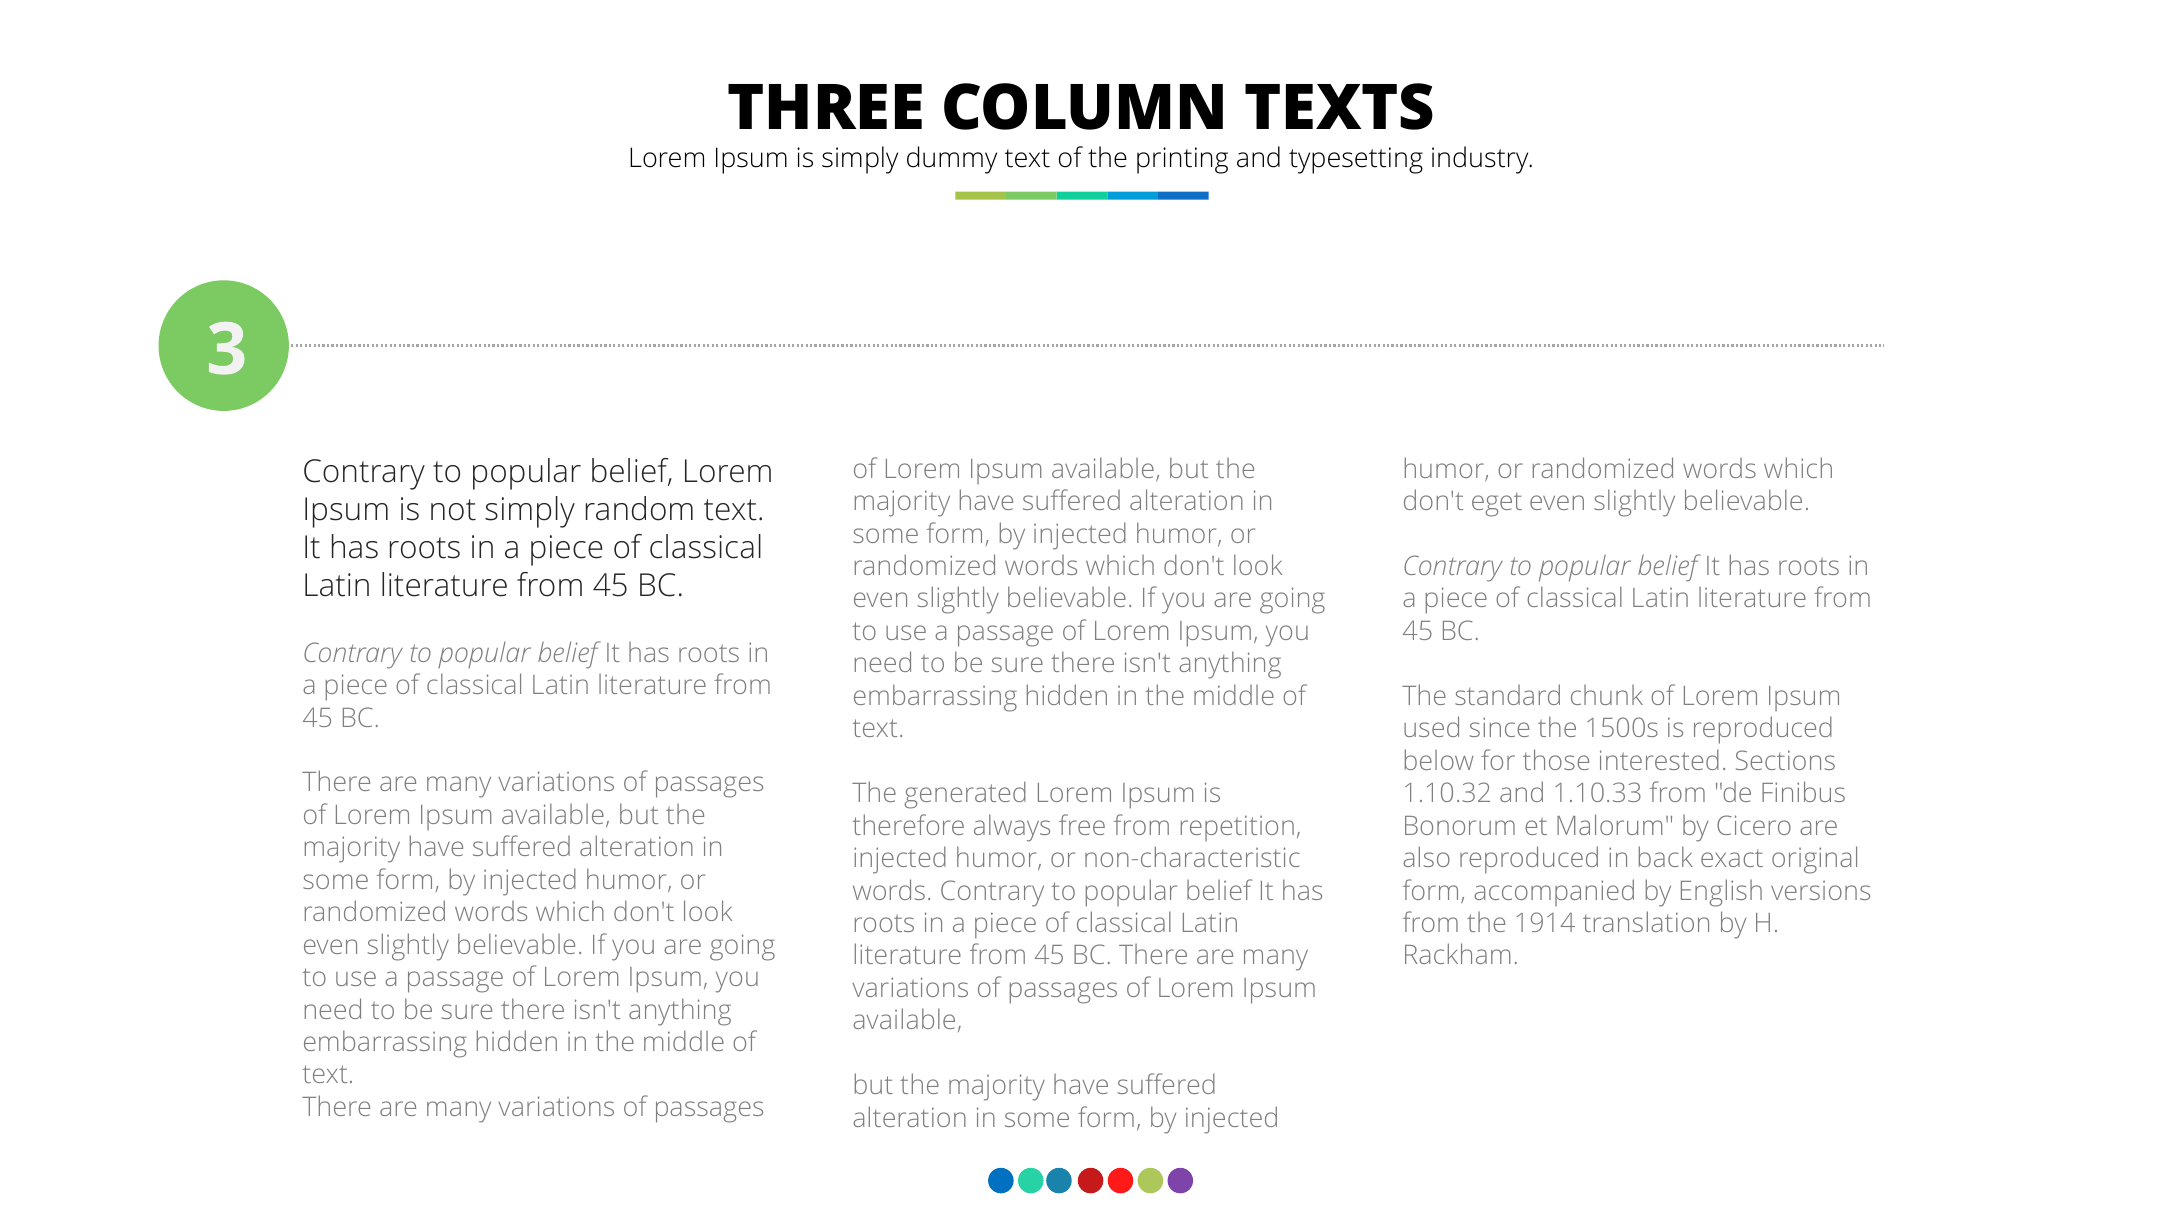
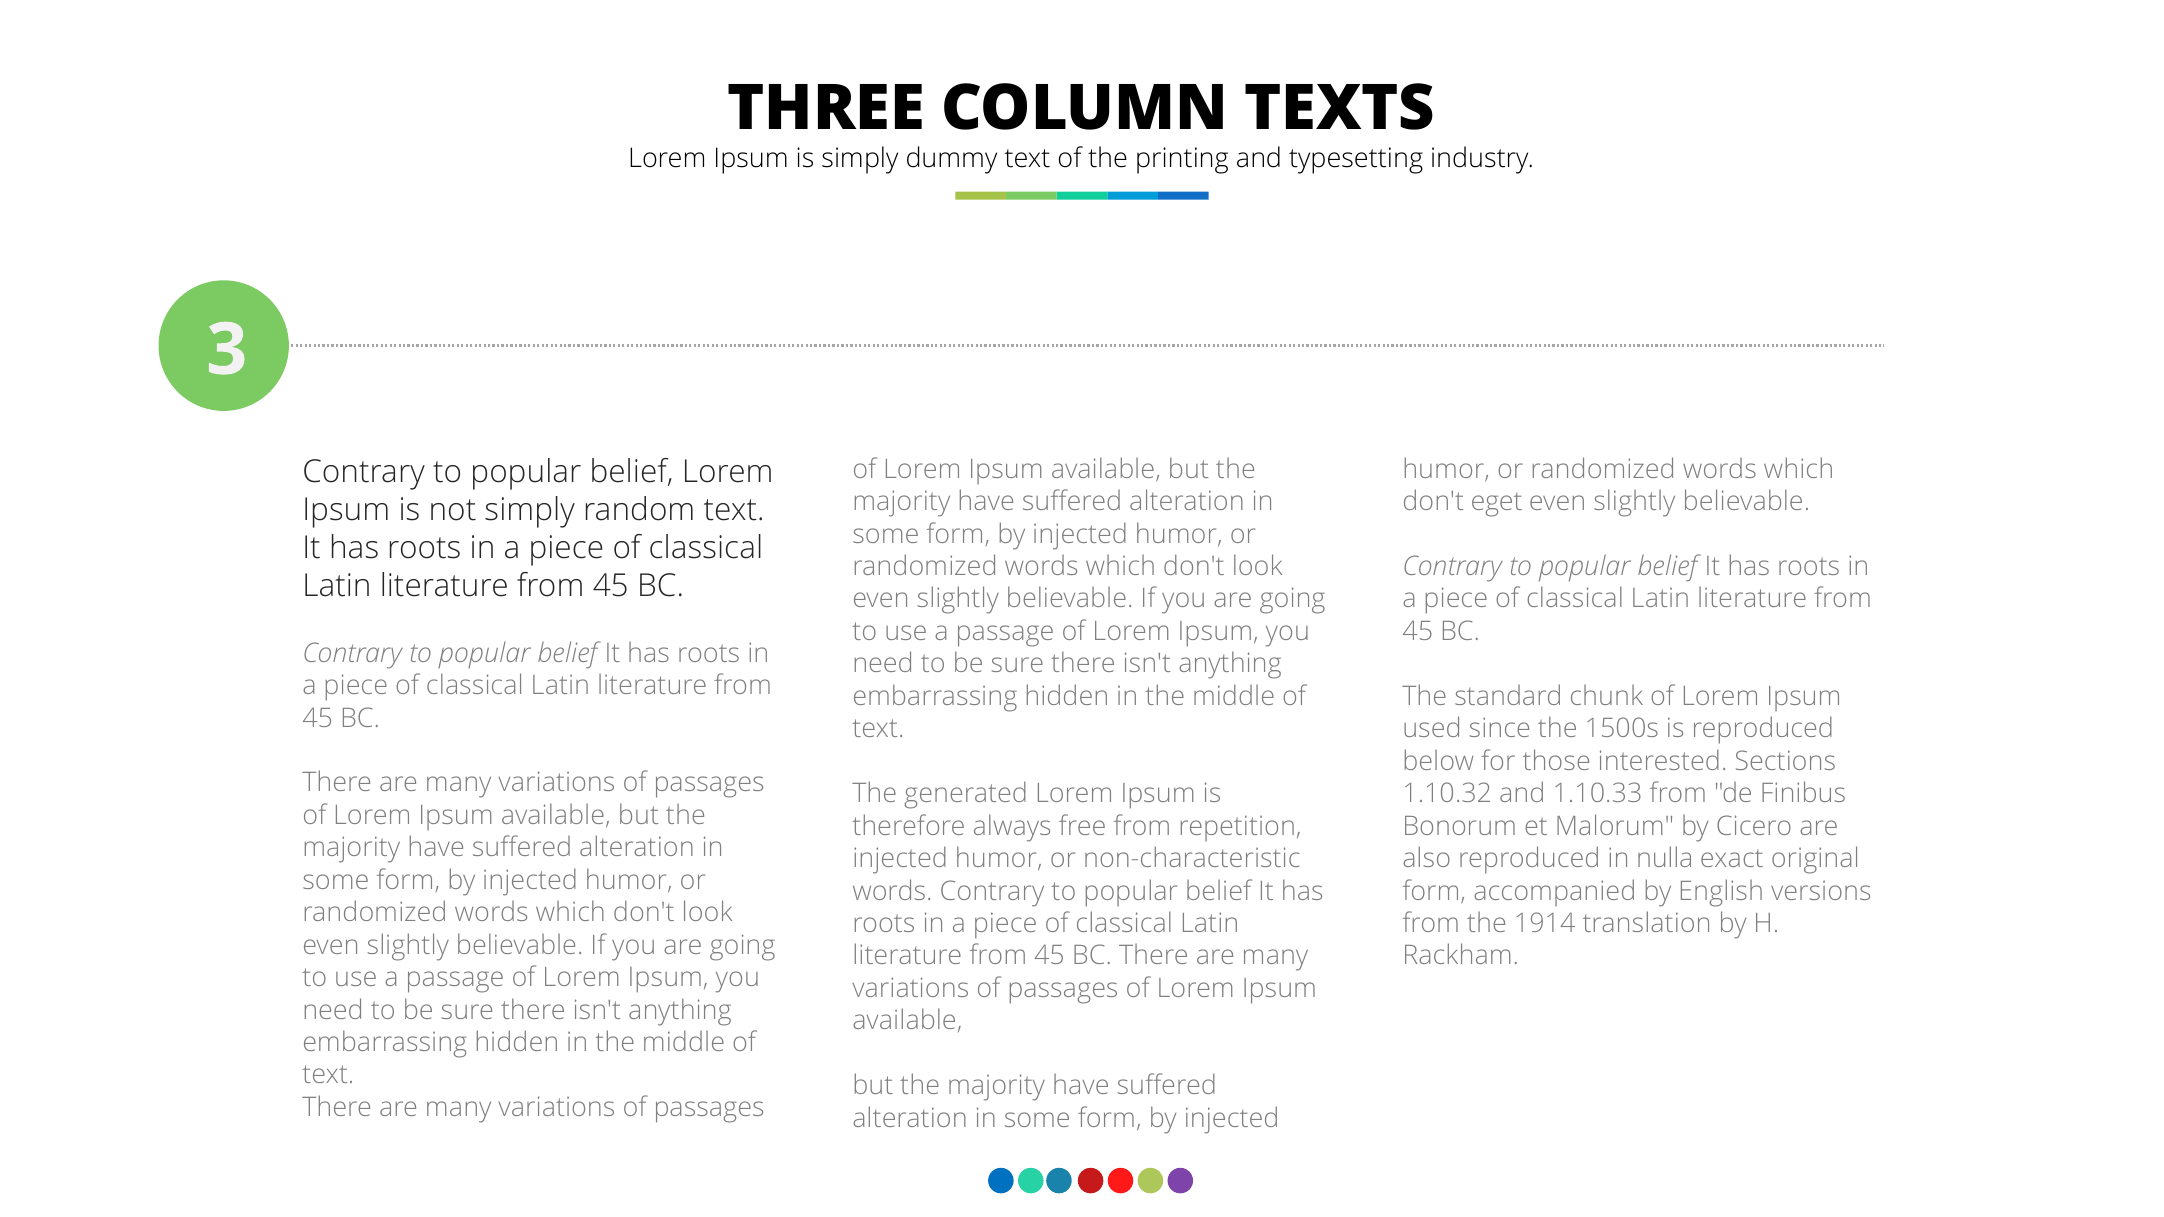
back: back -> nulla
